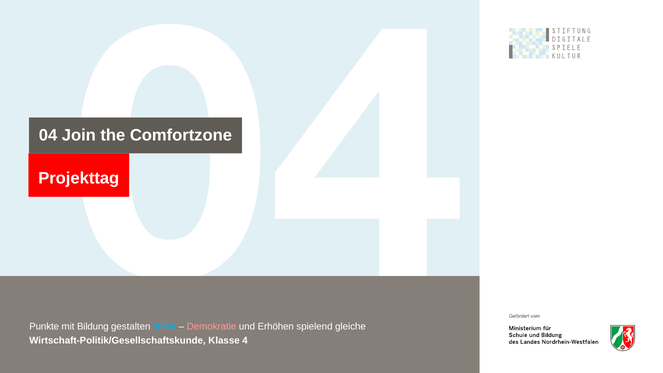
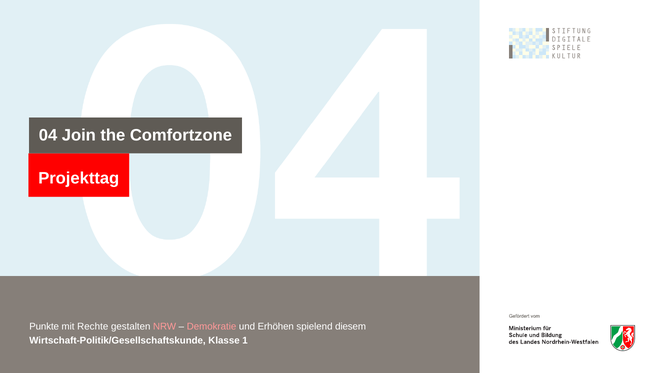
Bildung: Bildung -> Rechte
NRW colour: light blue -> pink
gleiche: gleiche -> diesem
4: 4 -> 1
